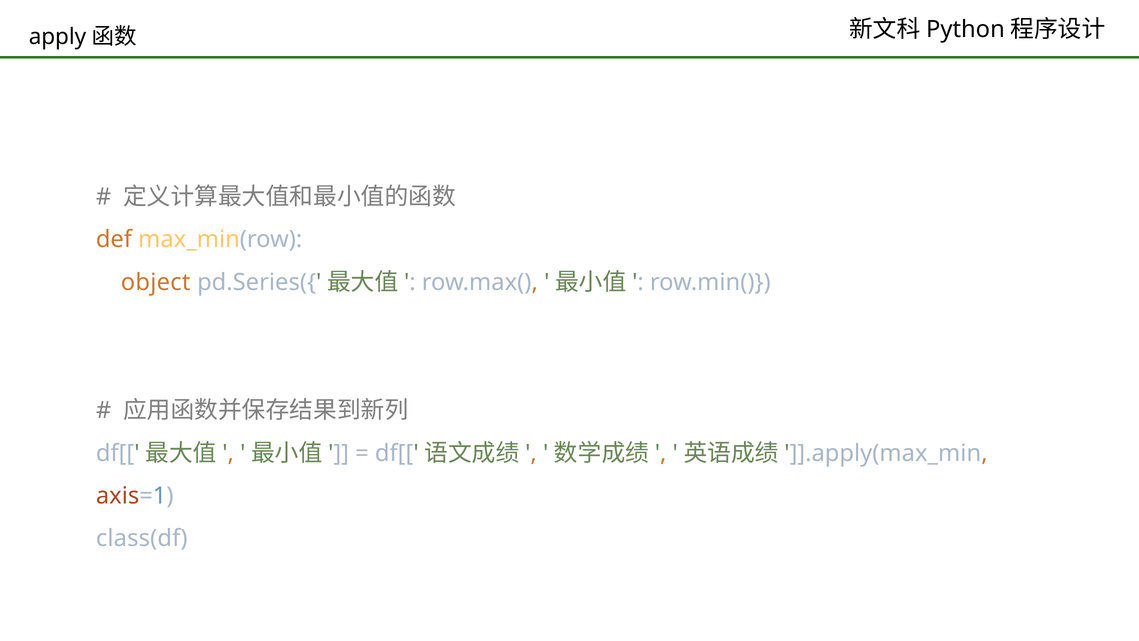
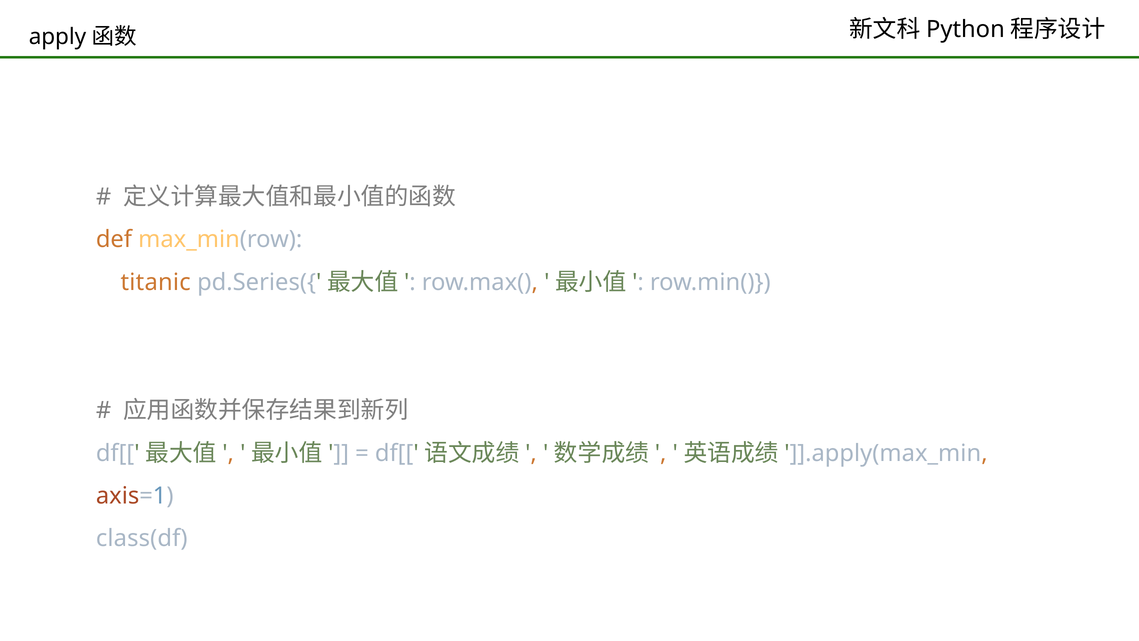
object: object -> titanic
